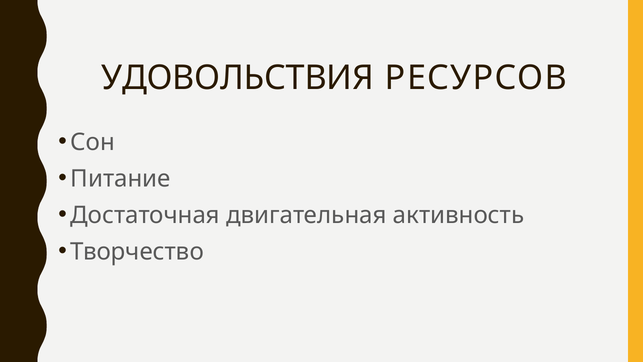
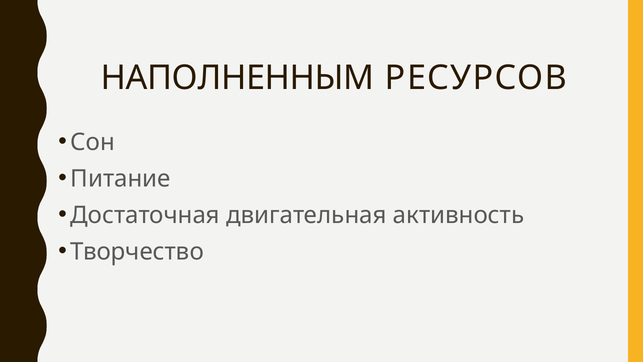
УДОВОЛЬСТВИЯ: УДОВОЛЬСТВИЯ -> НАПОЛНЕННЫМ
